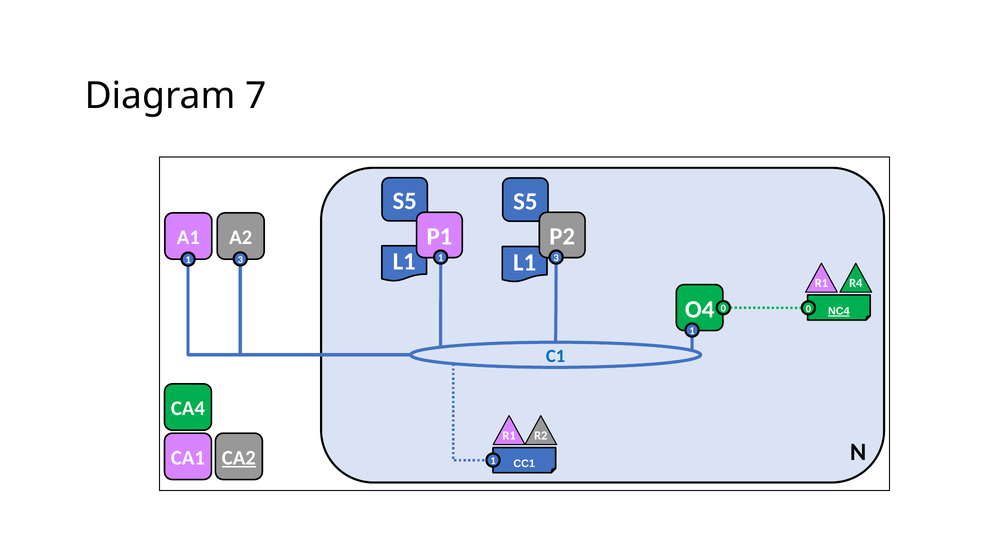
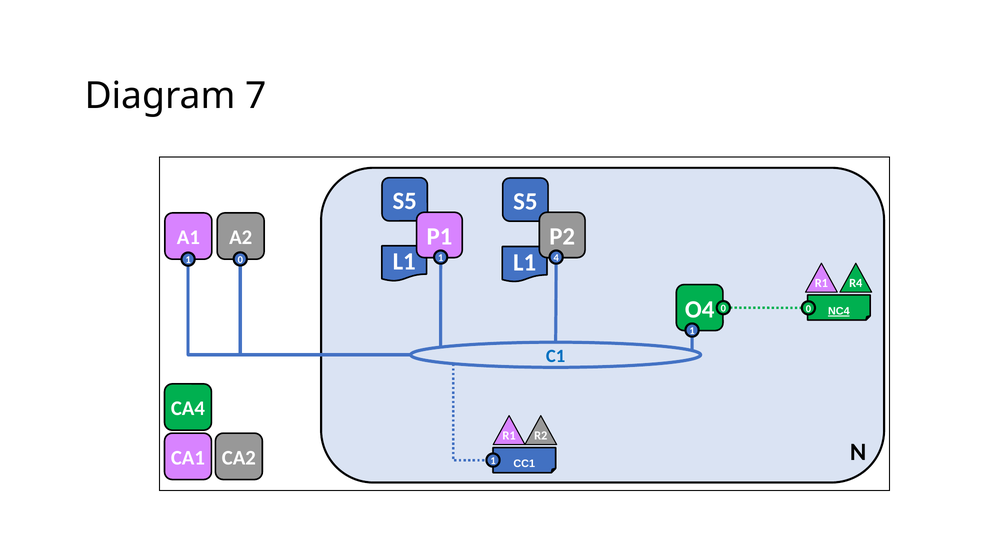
3 at (556, 258): 3 -> 4
3 at (240, 259): 3 -> 0
CA2 underline: present -> none
